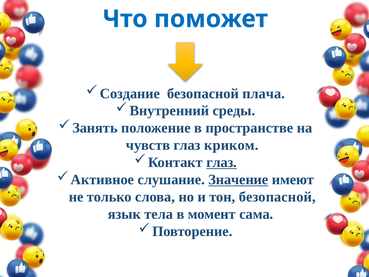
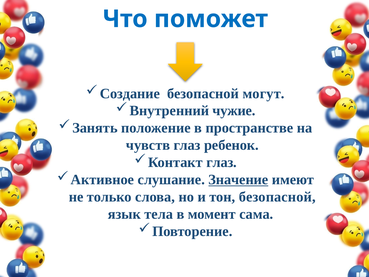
плача: плача -> могут
среды: среды -> чужие
криком: криком -> ребенок
глаз at (222, 162) underline: present -> none
